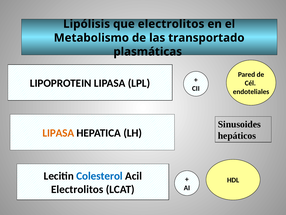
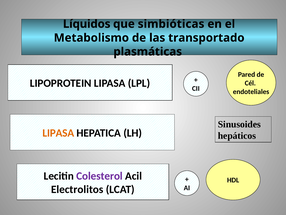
Lipólisis: Lipólisis -> Líquidos
que electrolitos: electrolitos -> simbióticas
Colesterol colour: blue -> purple
